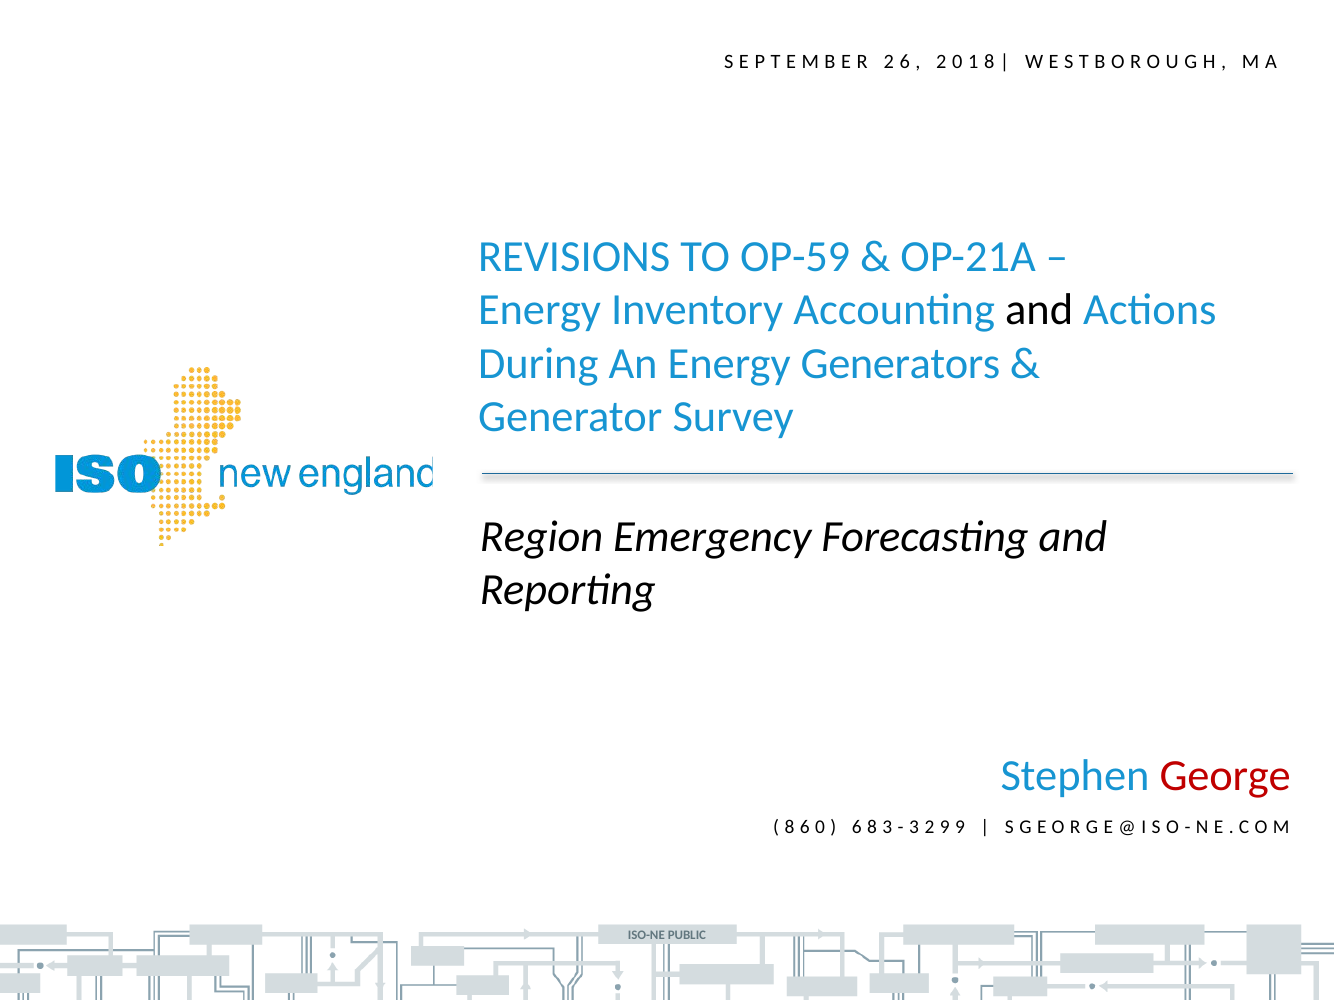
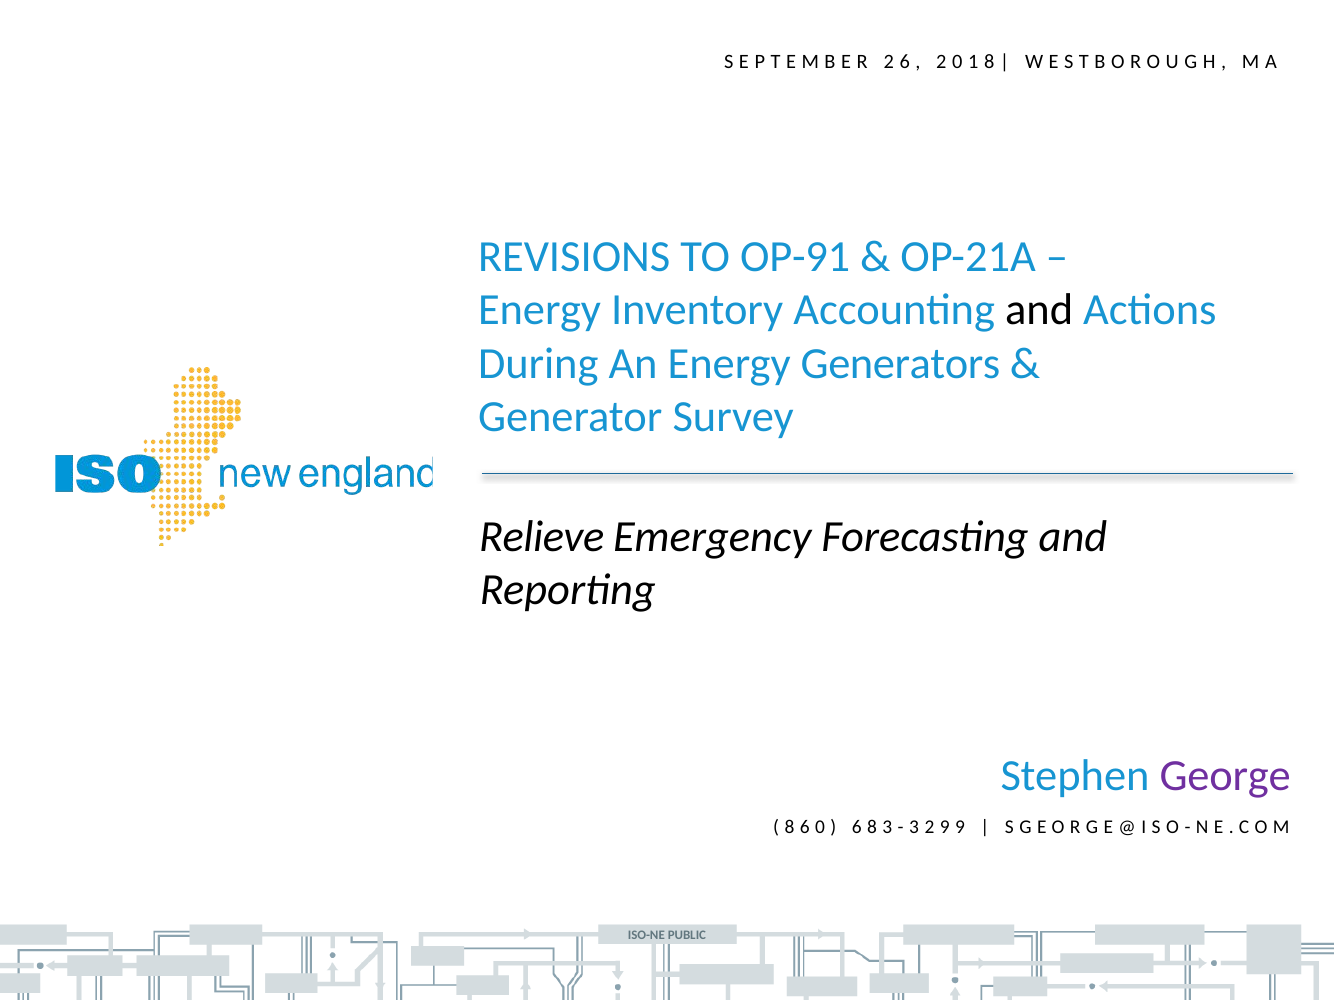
OP-59: OP-59 -> OP-91
Region: Region -> Relieve
George colour: red -> purple
